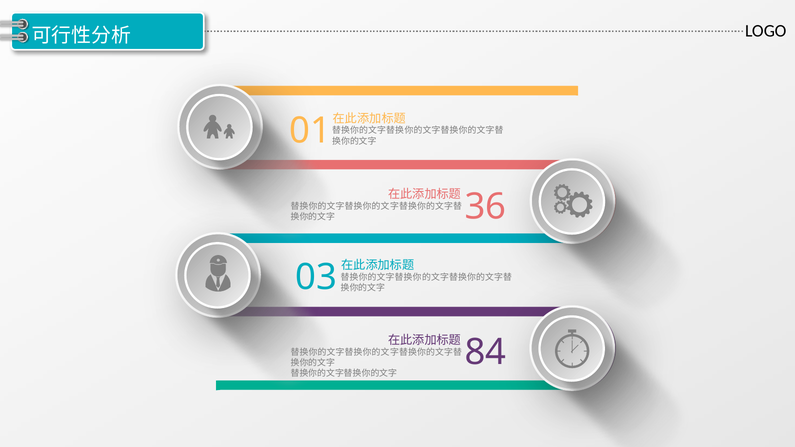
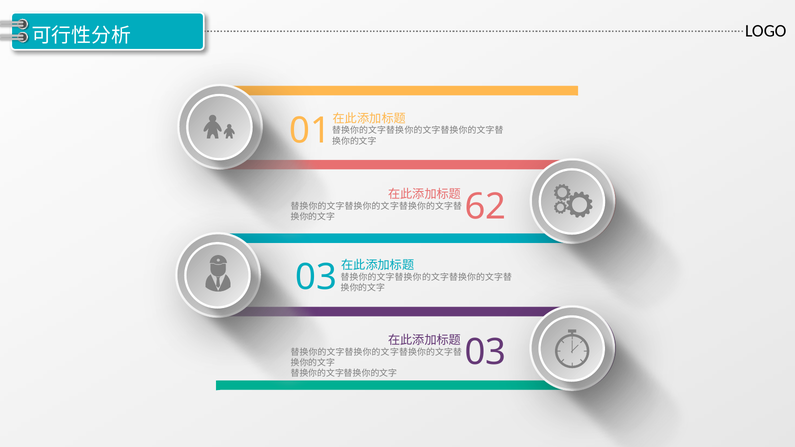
36: 36 -> 62
84 at (485, 353): 84 -> 03
